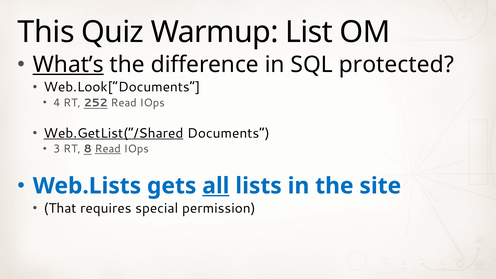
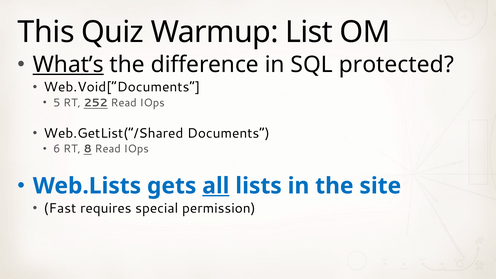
Web.Look[“Documents: Web.Look[“Documents -> Web.Void[“Documents
4: 4 -> 5
Web.GetList(“/Shared underline: present -> none
3: 3 -> 6
Read at (108, 149) underline: present -> none
That: That -> Fast
